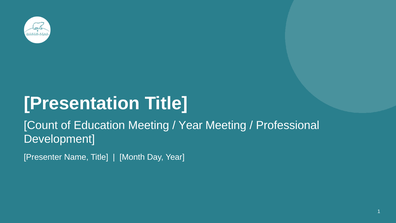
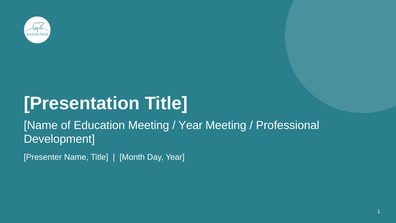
Count at (41, 125): Count -> Name
